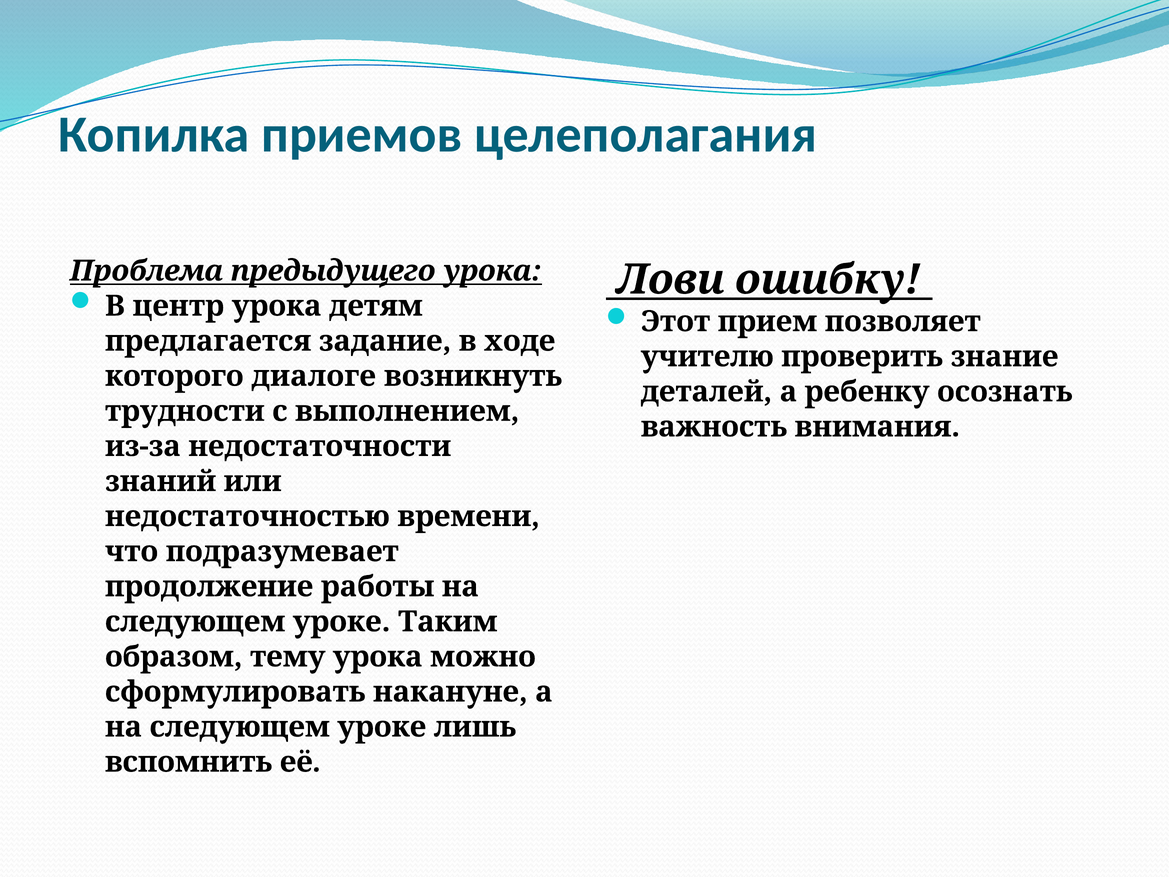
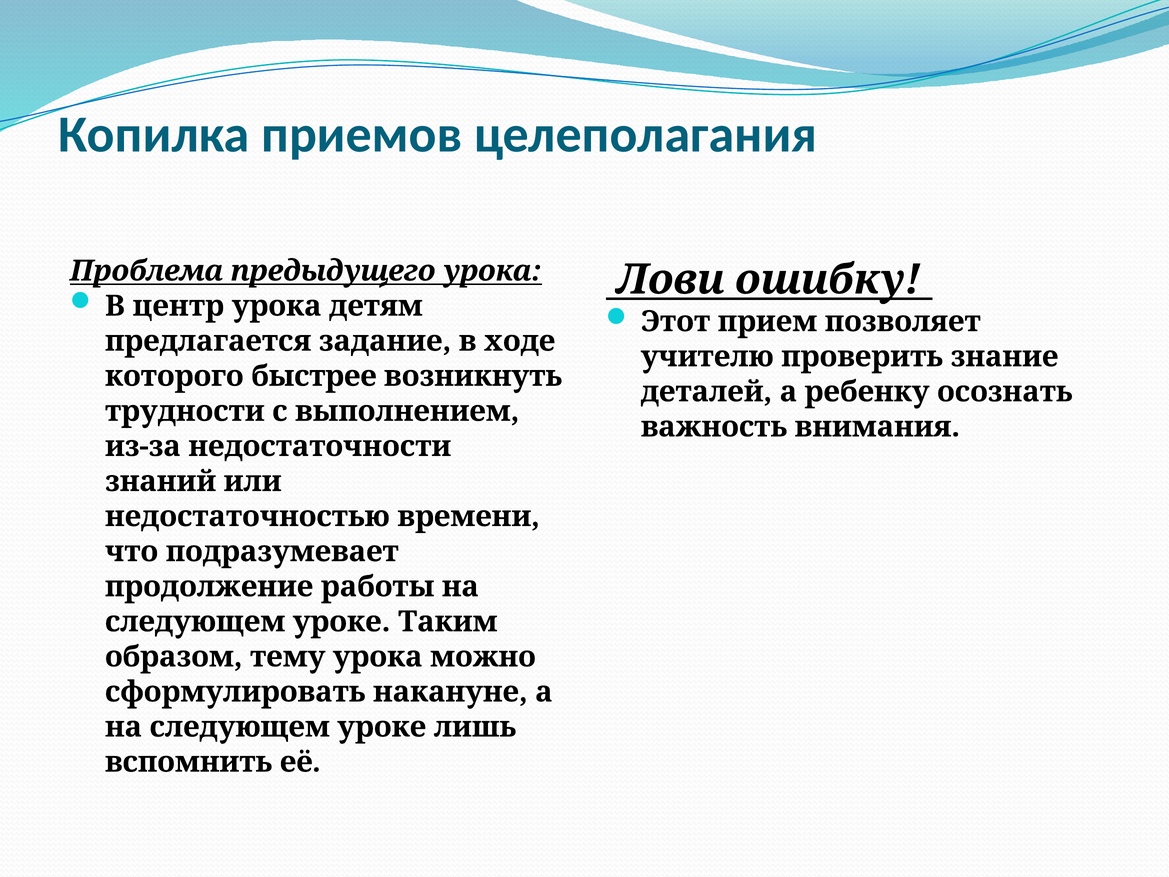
диалоге: диалоге -> быстрее
